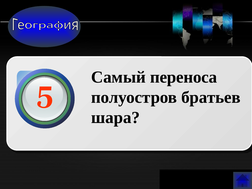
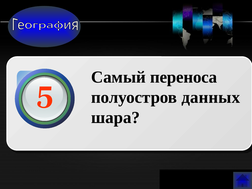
братьев: братьев -> данных
